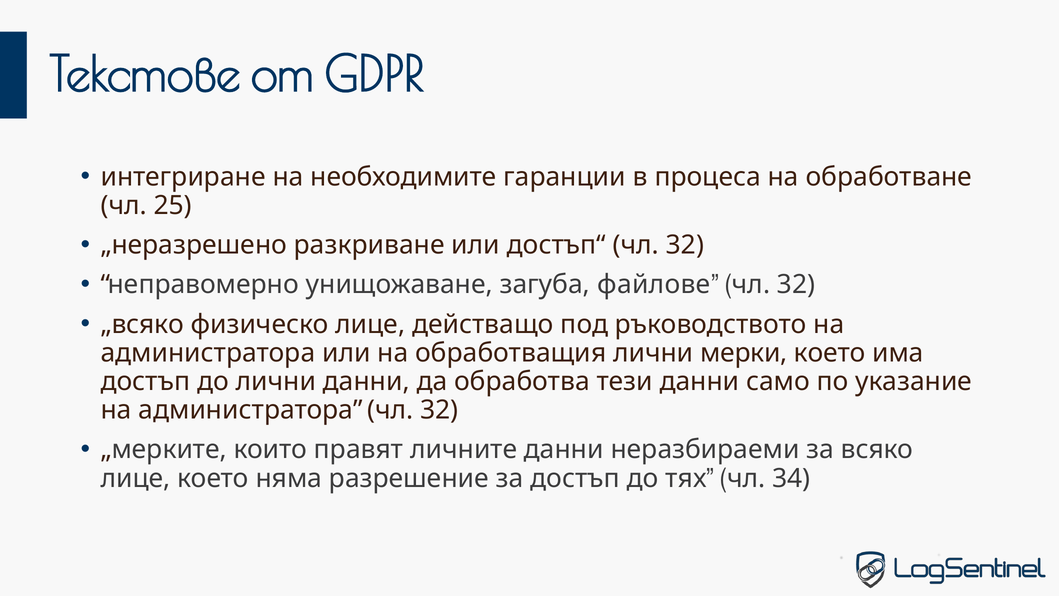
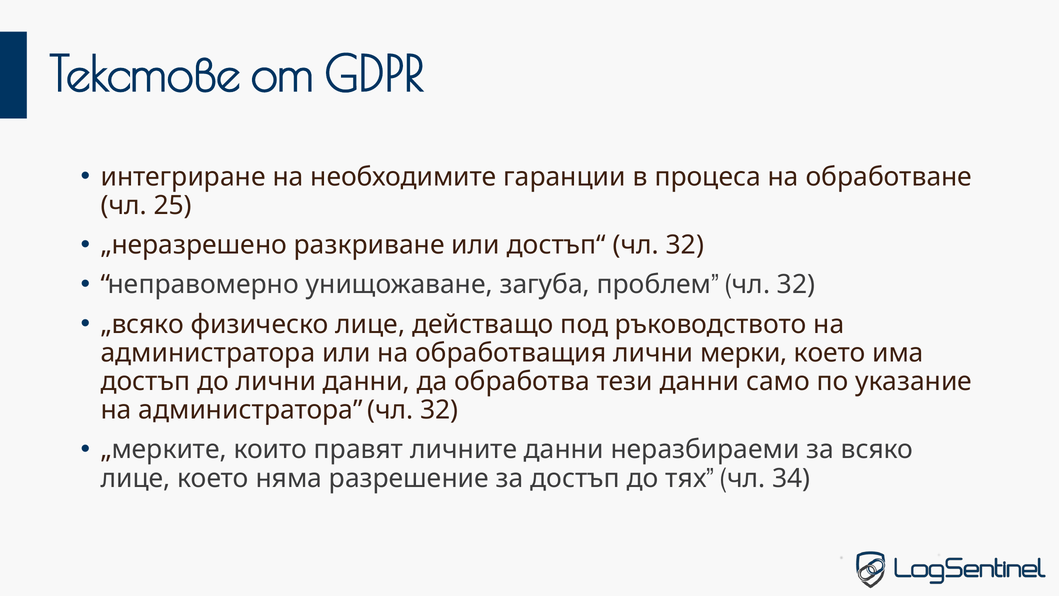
файлове: файлове -> проблем
